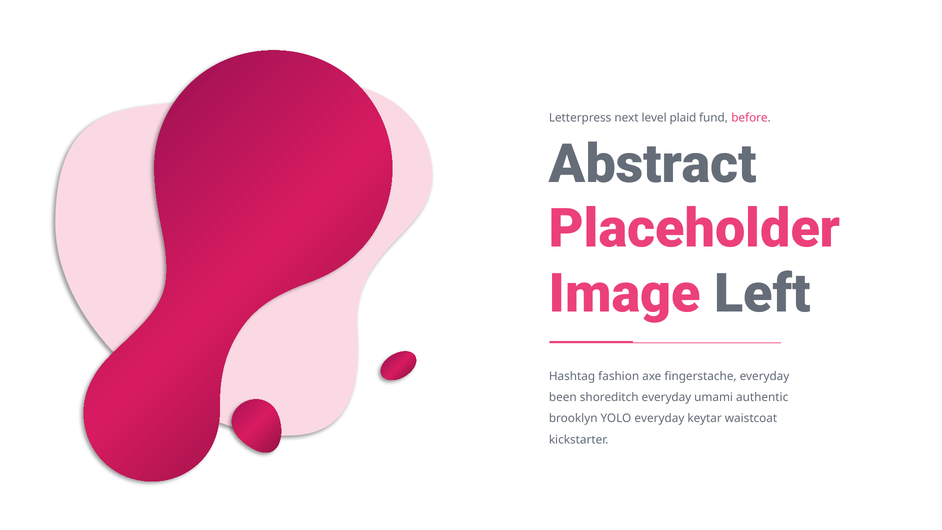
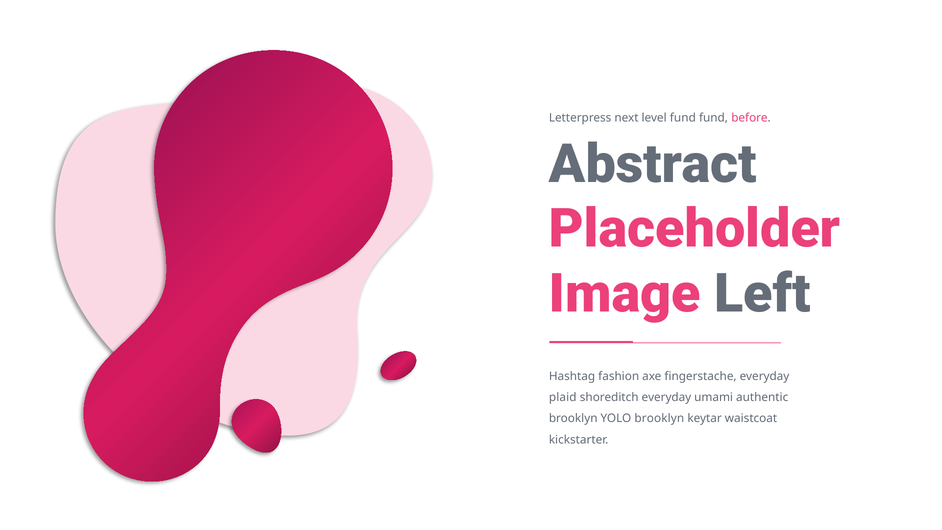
level plaid: plaid -> fund
been: been -> plaid
YOLO everyday: everyday -> brooklyn
